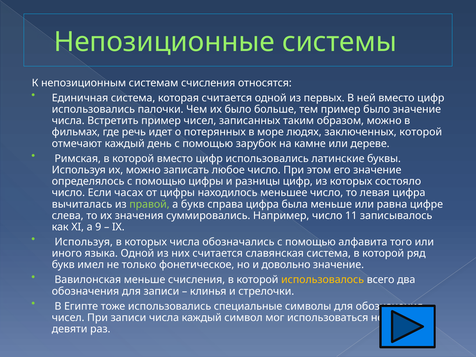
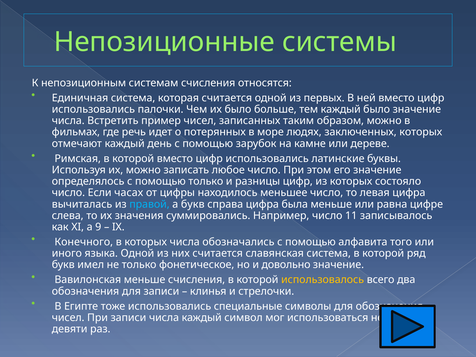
тем пример: пример -> каждый
заключенных которой: которой -> которых
помощью цифры: цифры -> только
правой colour: light green -> light blue
Используя at (84, 242): Используя -> Конечного
